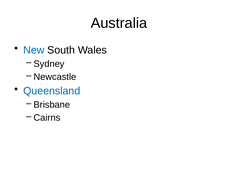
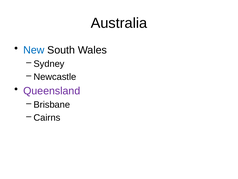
Queensland colour: blue -> purple
